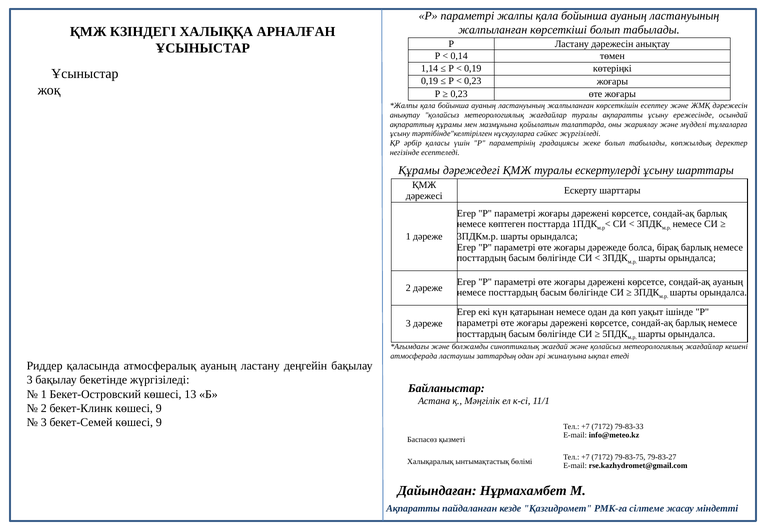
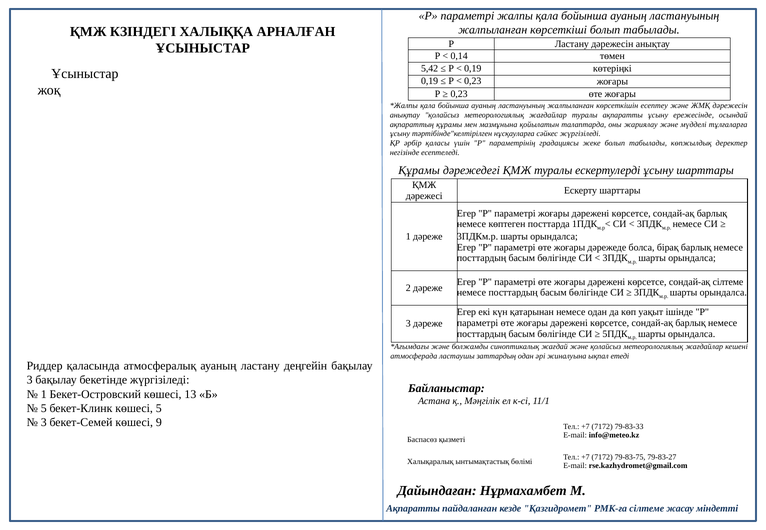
1,14: 1,14 -> 5,42
сондай-ақ ауаның: ауаның -> сілтеме
2 at (44, 408): 2 -> 5
бекет-Клинк көшесі 9: 9 -> 5
